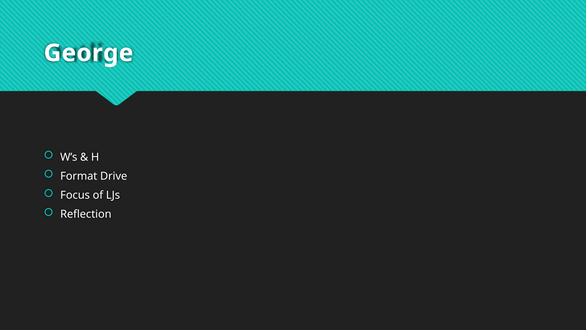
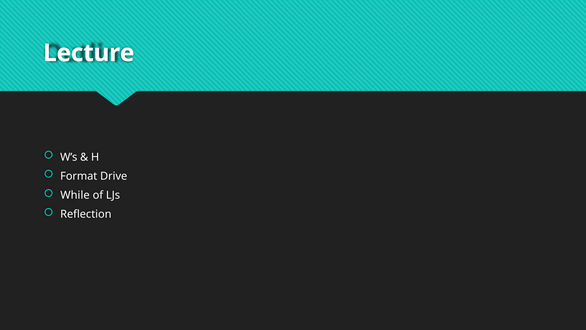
George: George -> Lecture
Focus: Focus -> While
